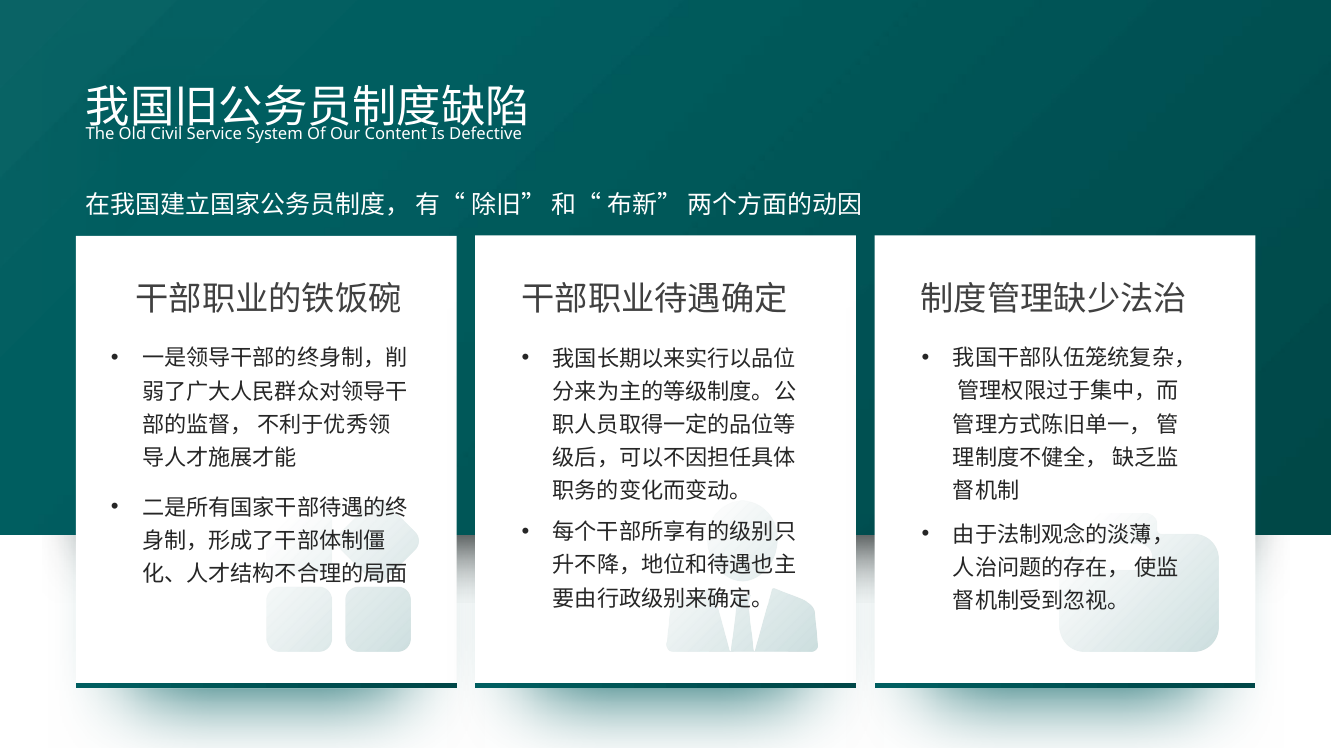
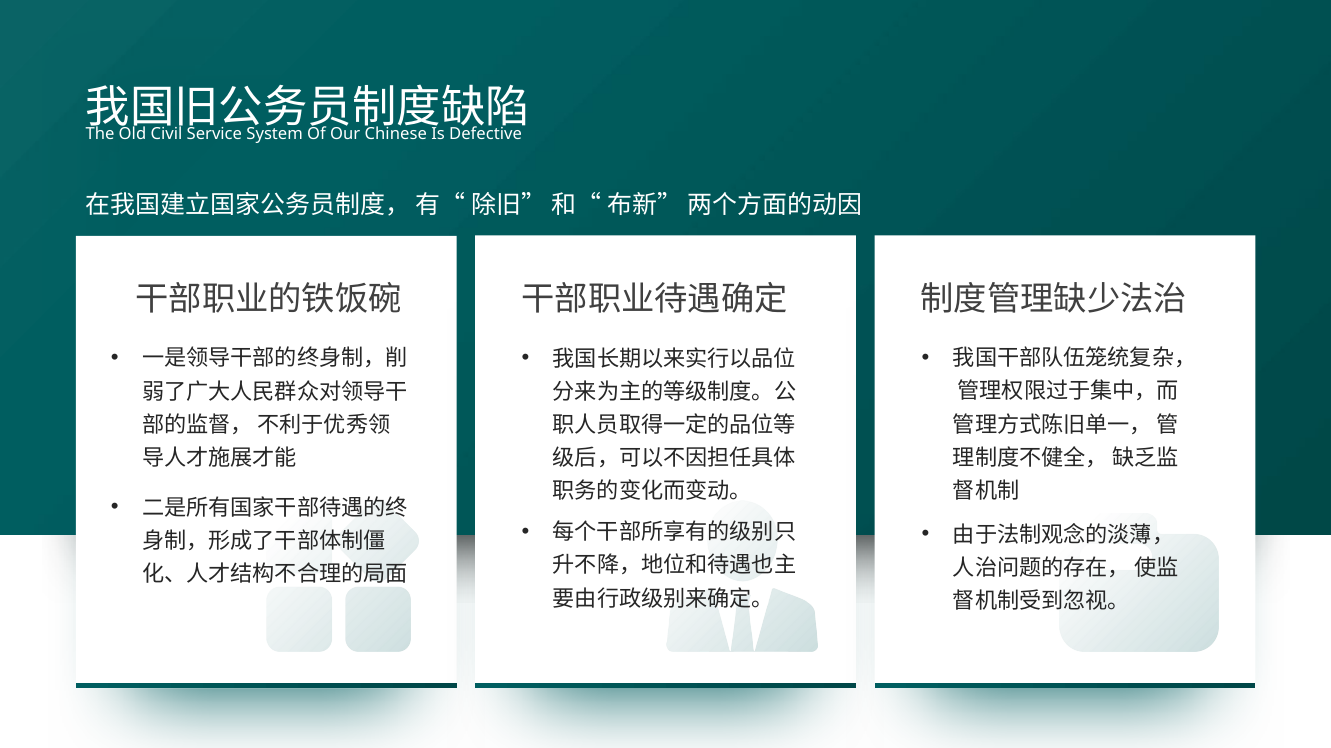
Content: Content -> Chinese
